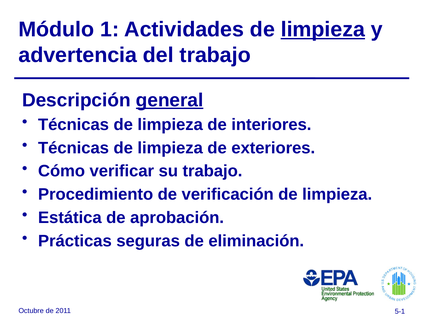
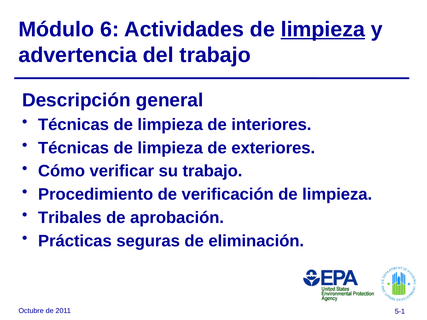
1: 1 -> 6
general underline: present -> none
Estática: Estática -> Tribales
